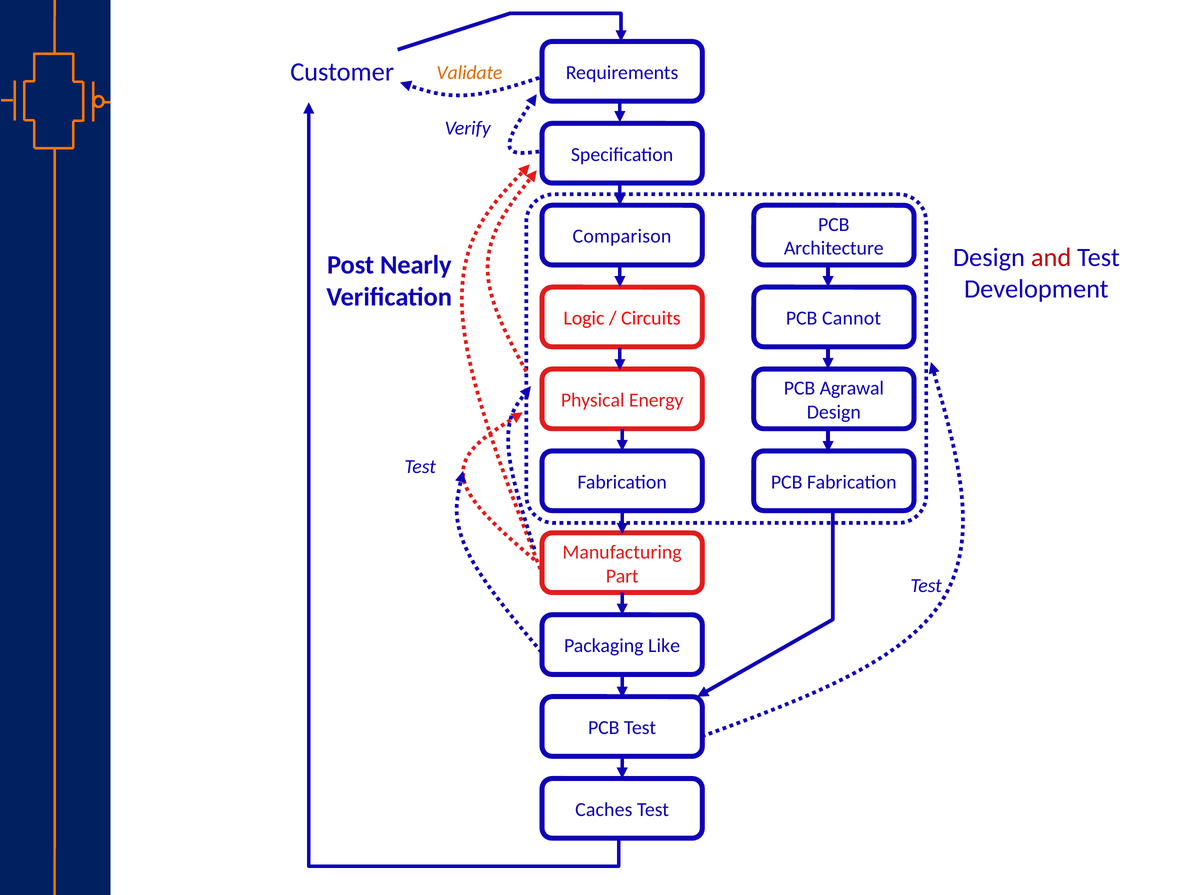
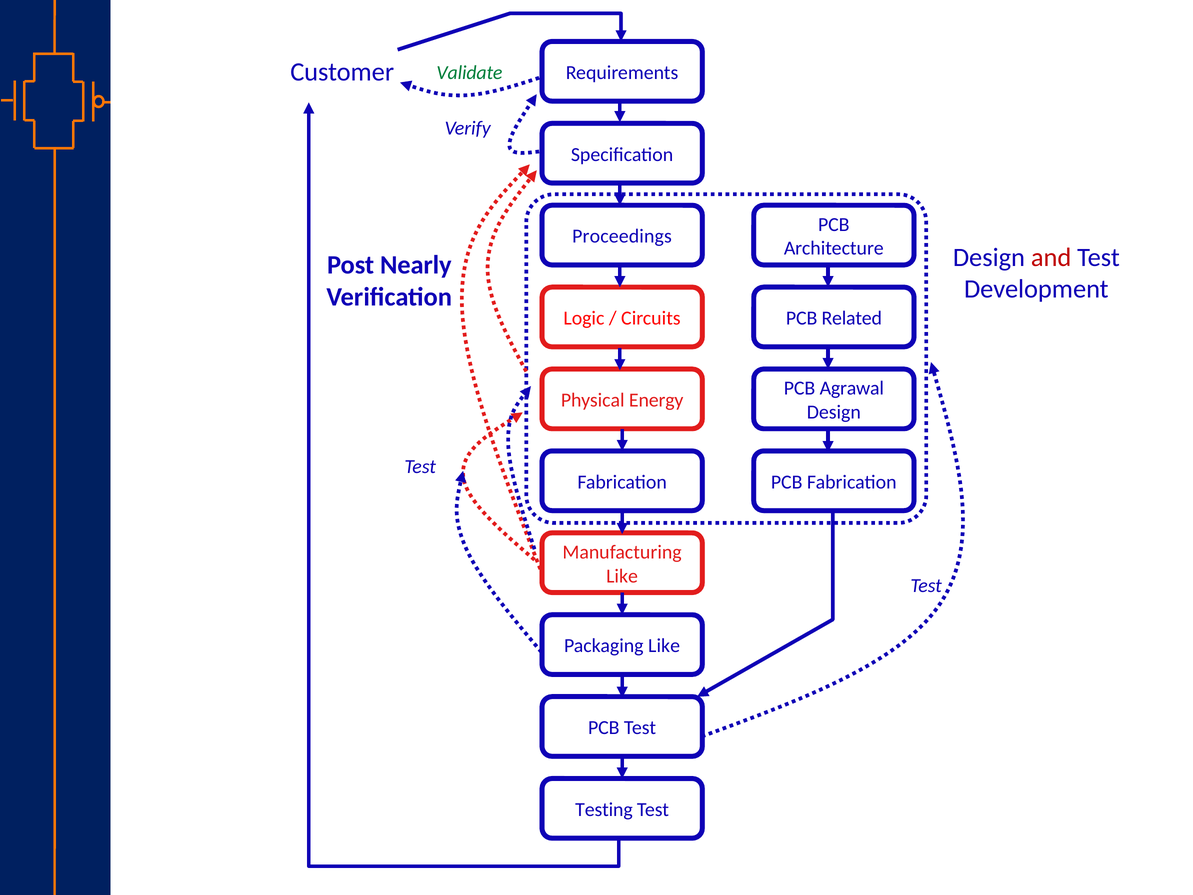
Validate colour: orange -> green
Comparison: Comparison -> Proceedings
Cannot: Cannot -> Related
Part at (622, 576): Part -> Like
Caches: Caches -> Testing
